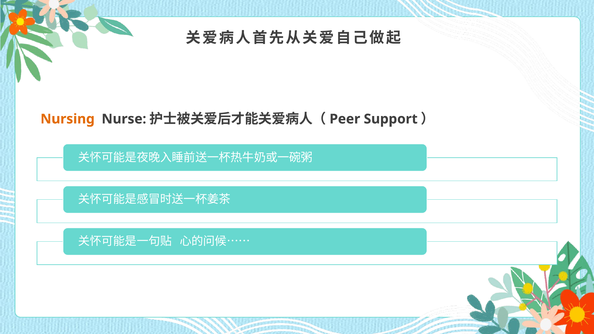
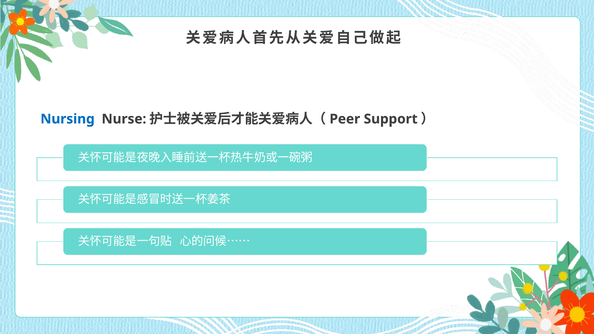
Nursing colour: orange -> blue
